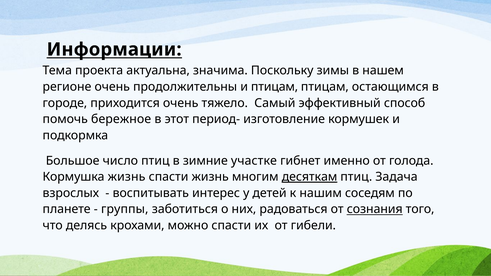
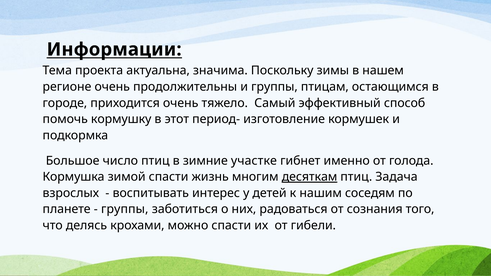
и птицам: птицам -> группы
бережное: бережное -> кормушку
Кормушка жизнь: жизнь -> зимой
сознания underline: present -> none
